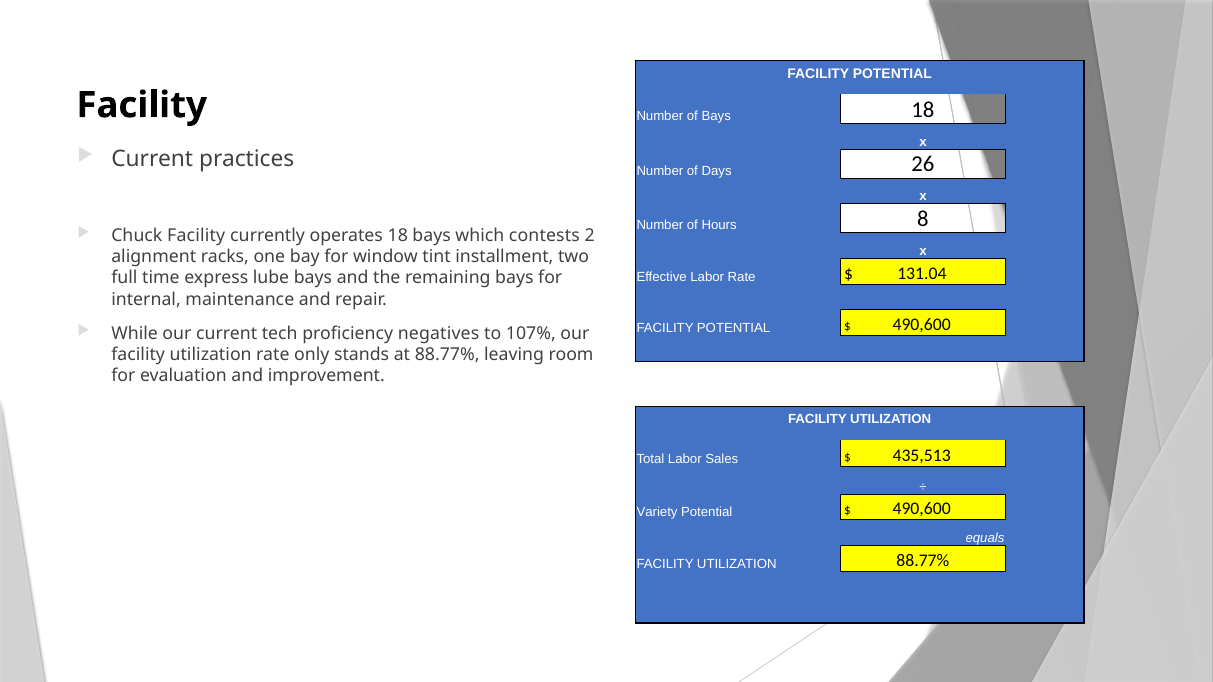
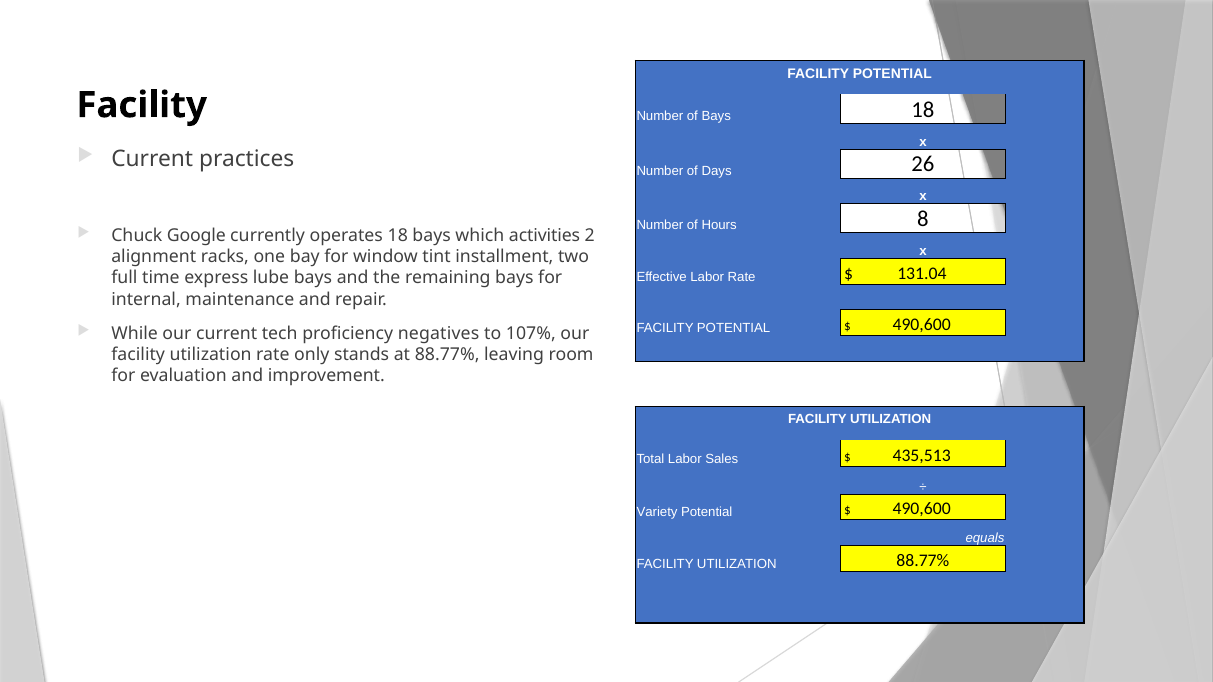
Chuck Facility: Facility -> Google
contests: contests -> activities
